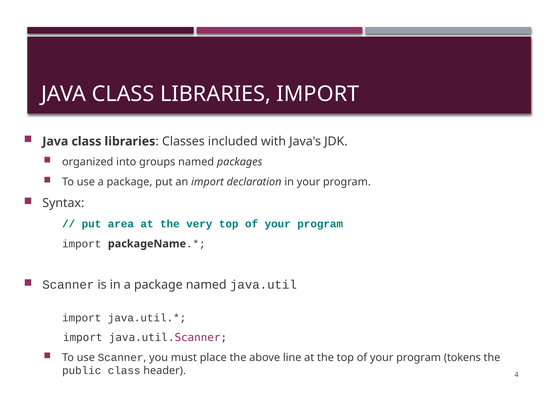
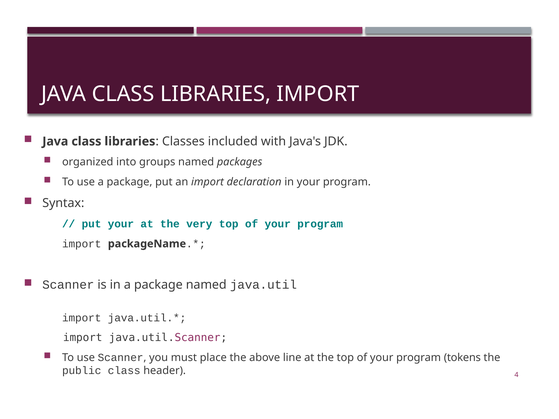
put area: area -> your
